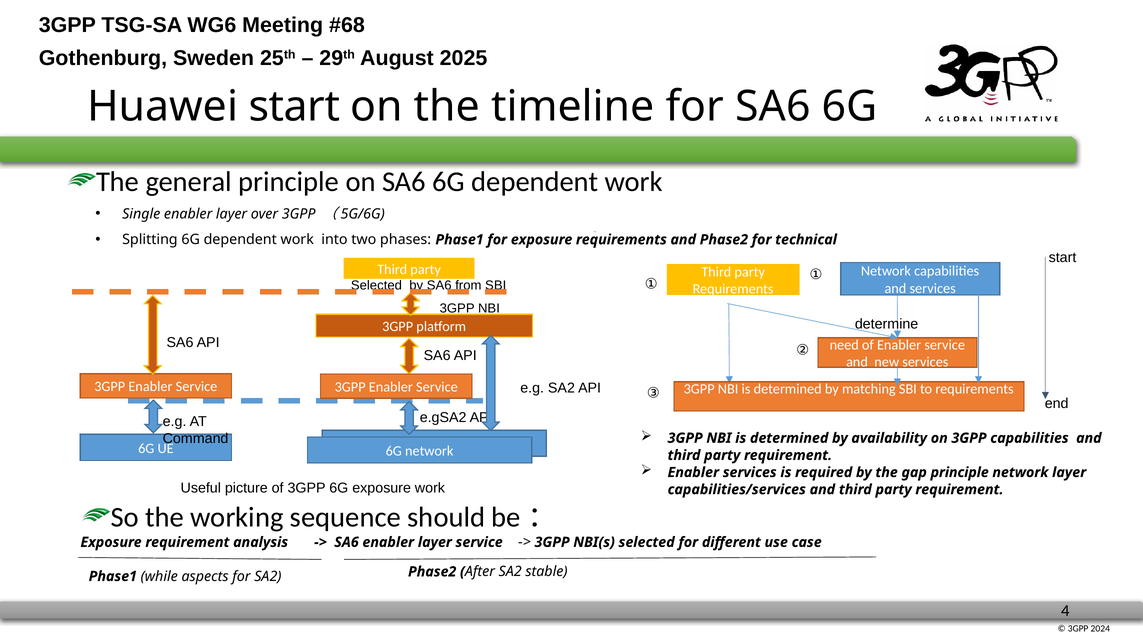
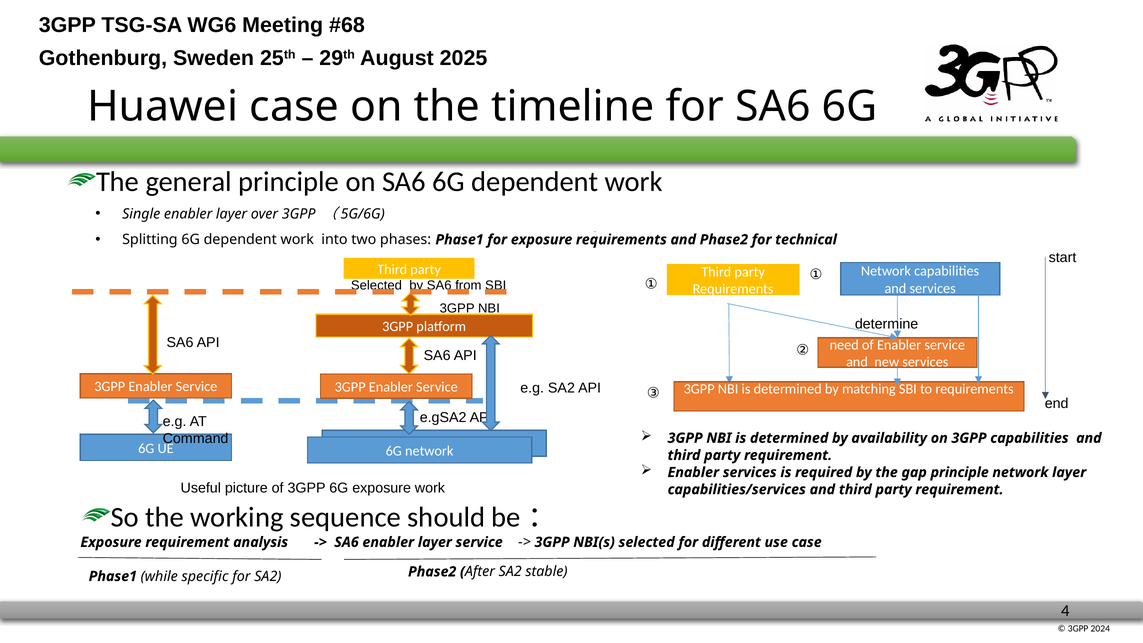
Huawei start: start -> case
aspects: aspects -> specific
